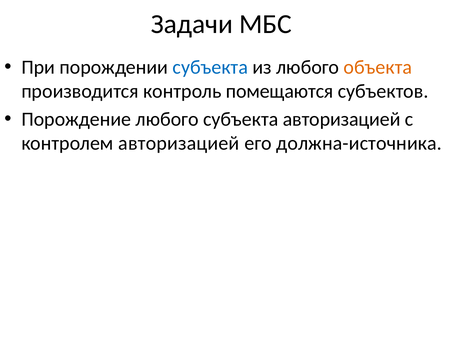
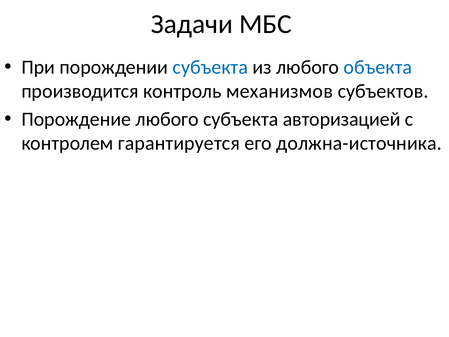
объекта colour: orange -> blue
помещаются: помещаются -> механизмов
контролем авторизацией: авторизацией -> гарантируется
